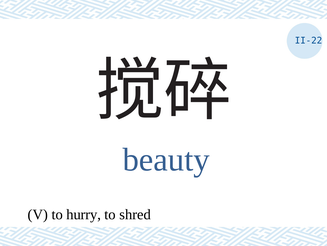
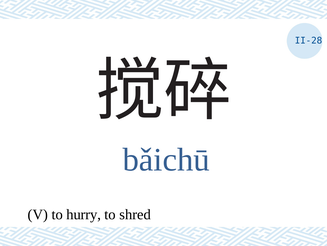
II-22: II-22 -> II-28
beauty: beauty -> bǎichū
